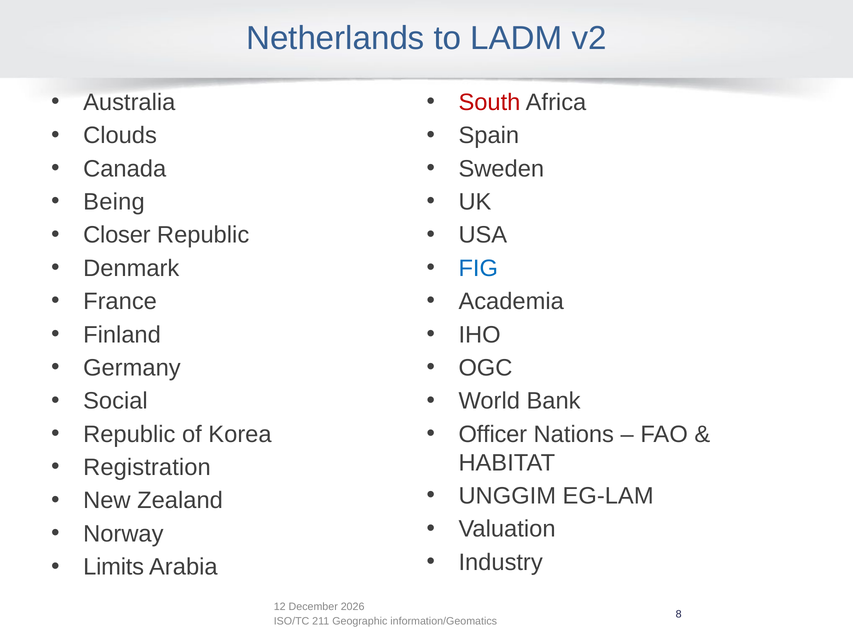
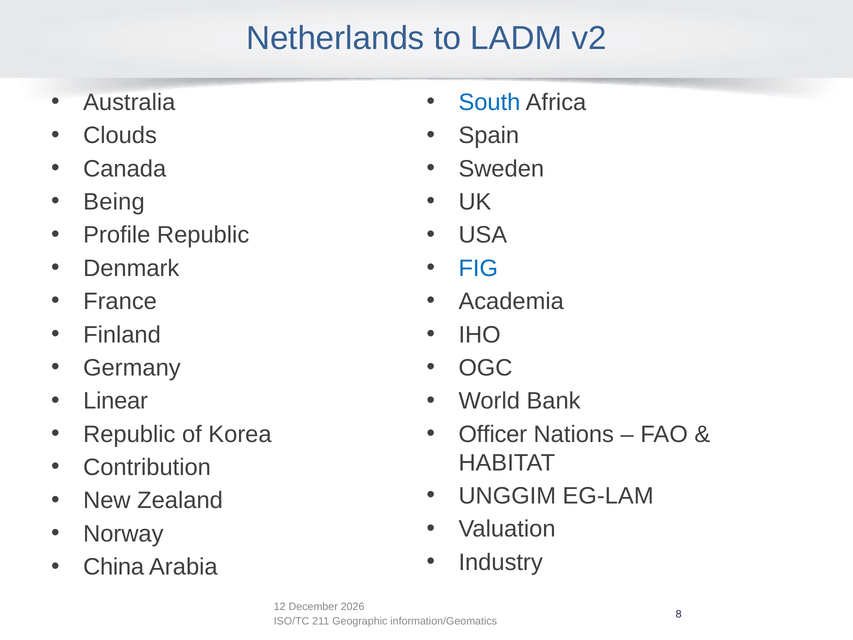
South colour: red -> blue
Closer: Closer -> Profile
Social: Social -> Linear
Registration: Registration -> Contribution
Limits: Limits -> China
